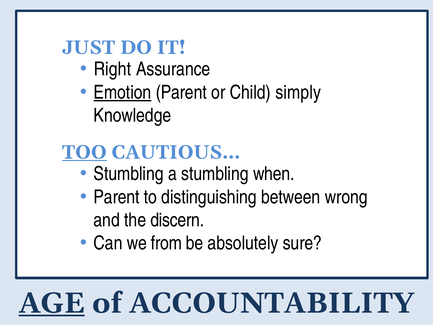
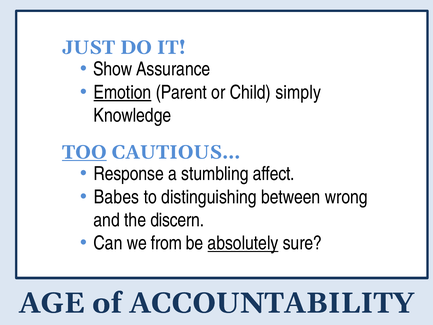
Right: Right -> Show
Stumbling at (129, 174): Stumbling -> Response
when: when -> affect
Parent at (117, 197): Parent -> Babes
absolutely underline: none -> present
AGE underline: present -> none
